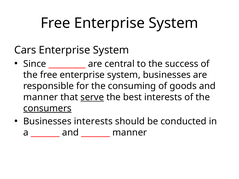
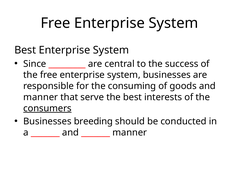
Cars at (25, 50): Cars -> Best
serve underline: present -> none
Businesses interests: interests -> breeding
